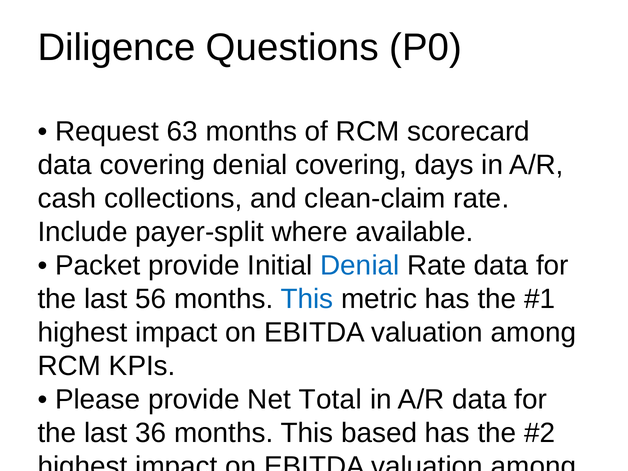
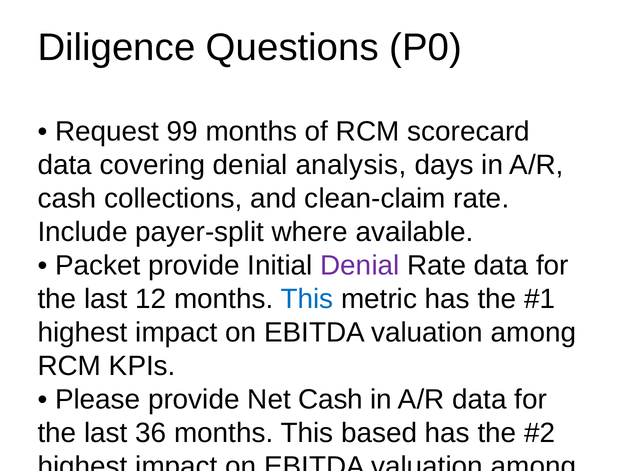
63: 63 -> 99
denial covering: covering -> analysis
Denial at (360, 266) colour: blue -> purple
56: 56 -> 12
Net Total: Total -> Cash
